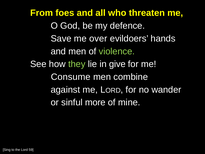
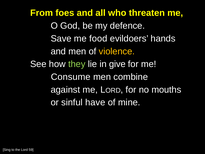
over: over -> food
violence colour: light green -> yellow
wander: wander -> mouths
more: more -> have
